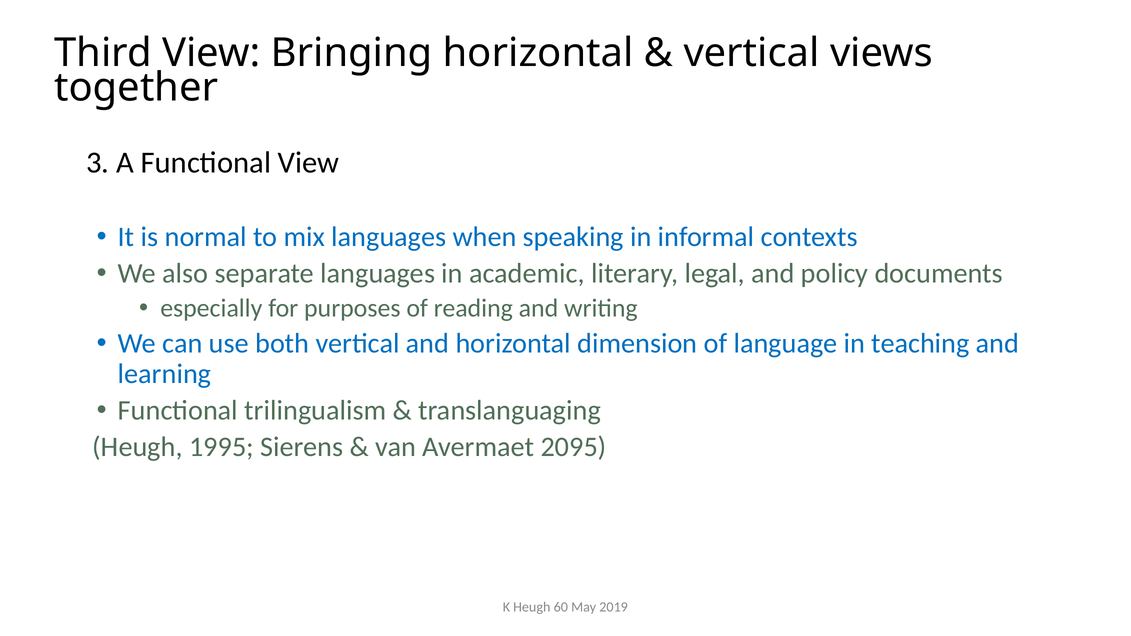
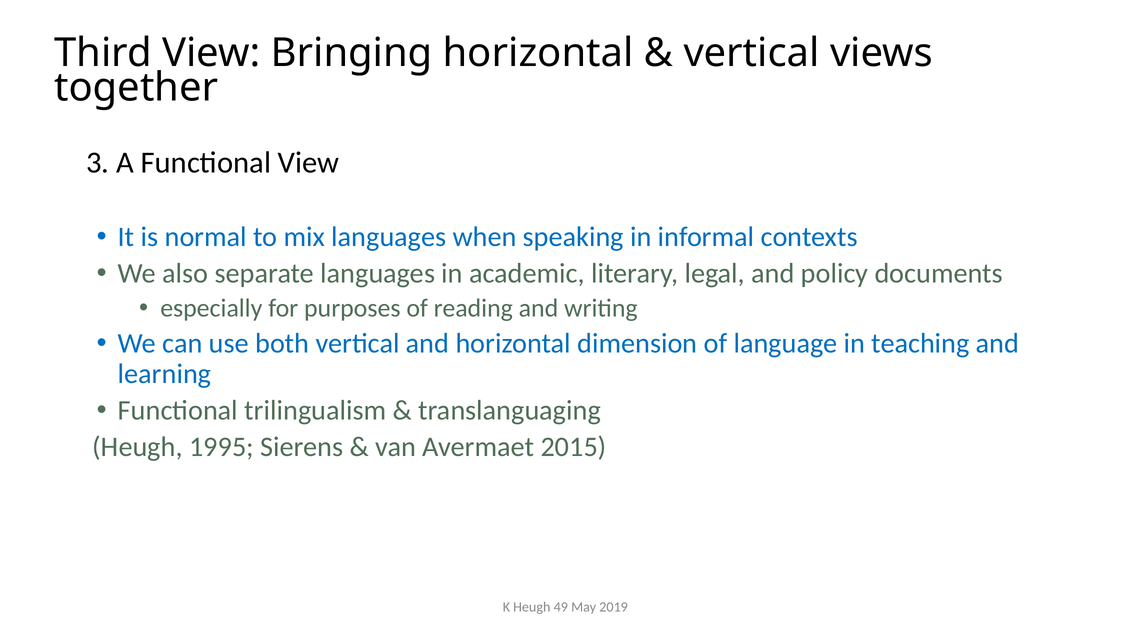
2095: 2095 -> 2015
60: 60 -> 49
